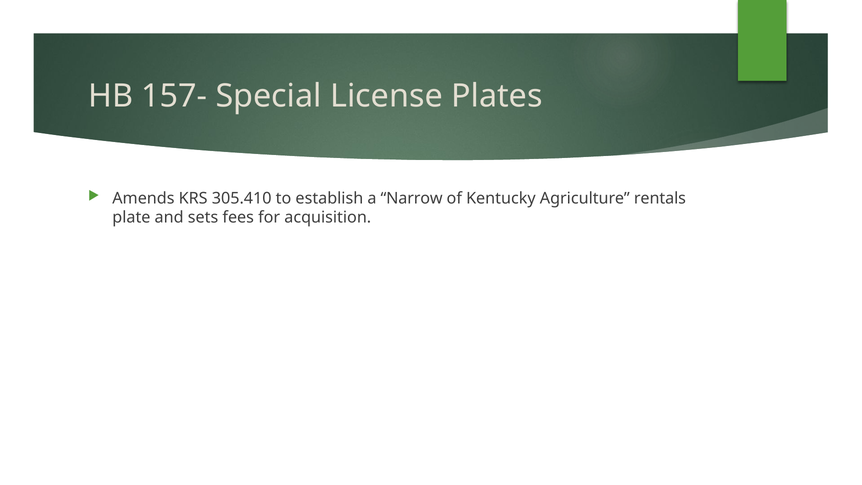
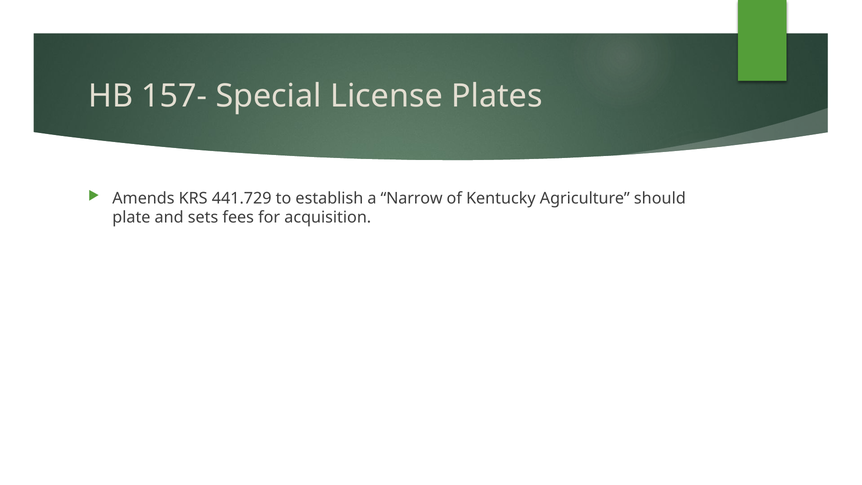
305.410: 305.410 -> 441.729
rentals: rentals -> should
